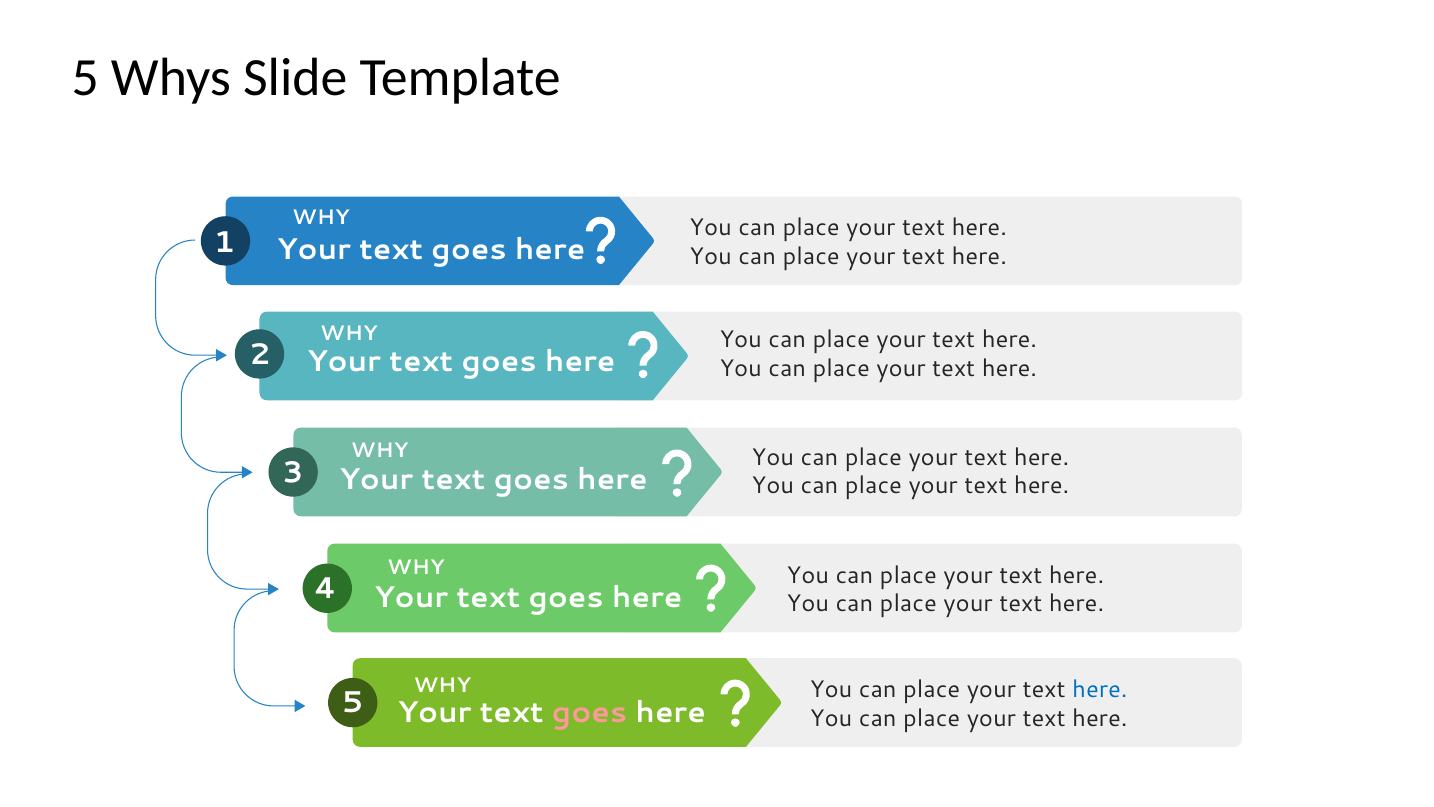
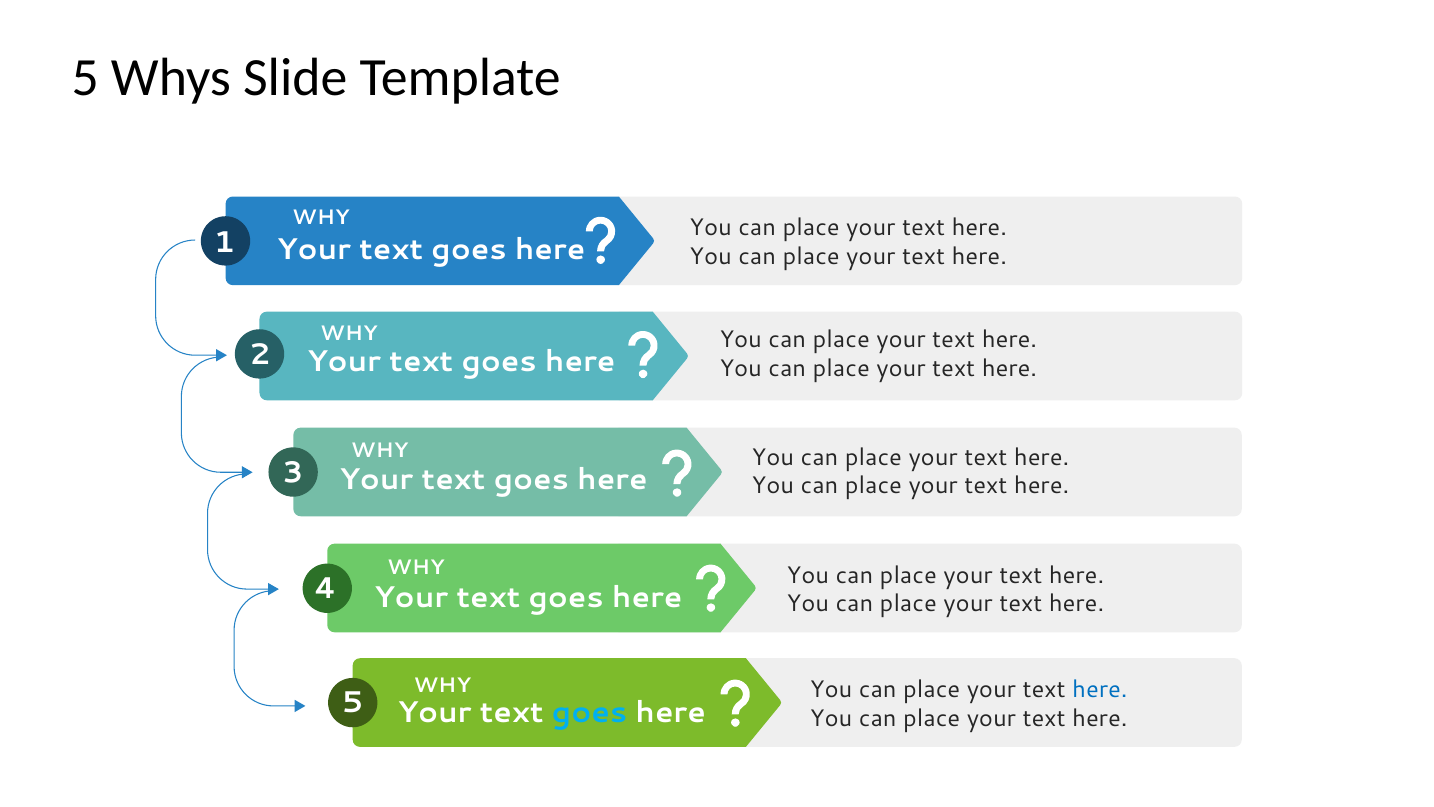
goes at (589, 712) colour: pink -> light blue
